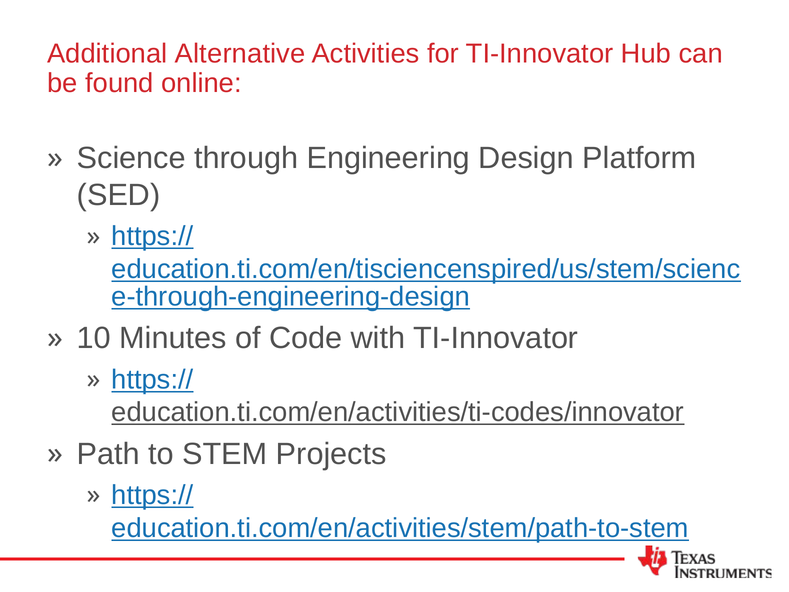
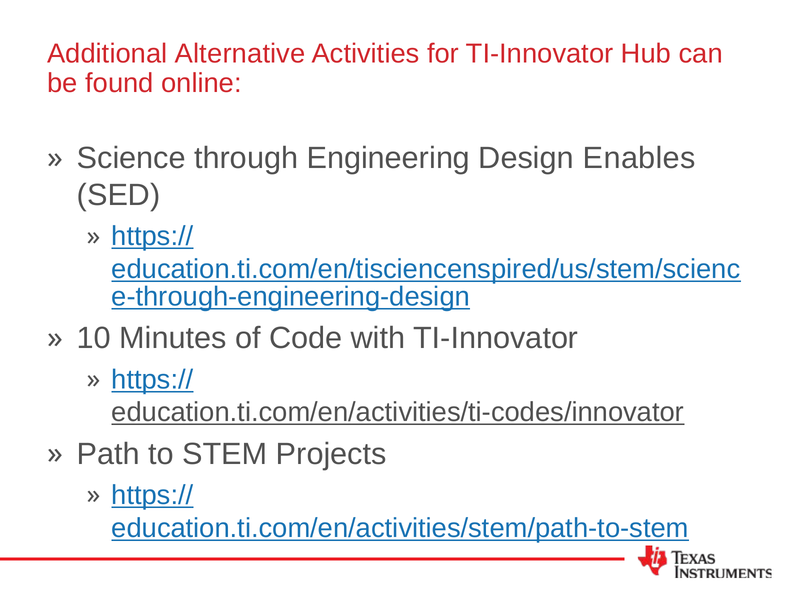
Platform: Platform -> Enables
